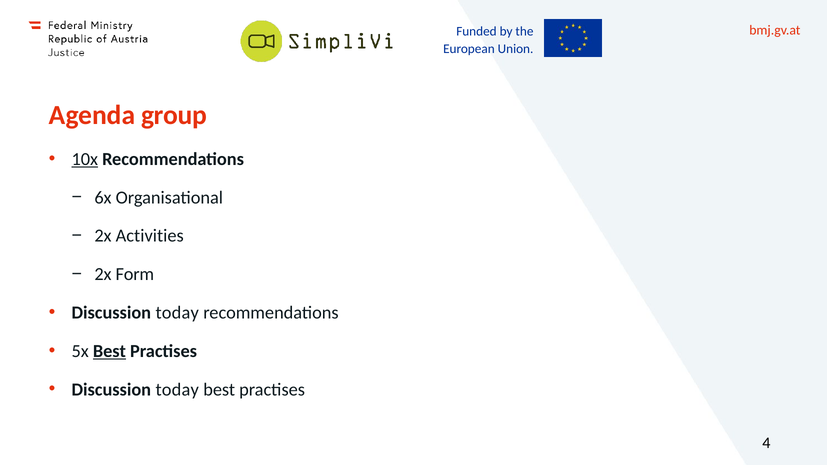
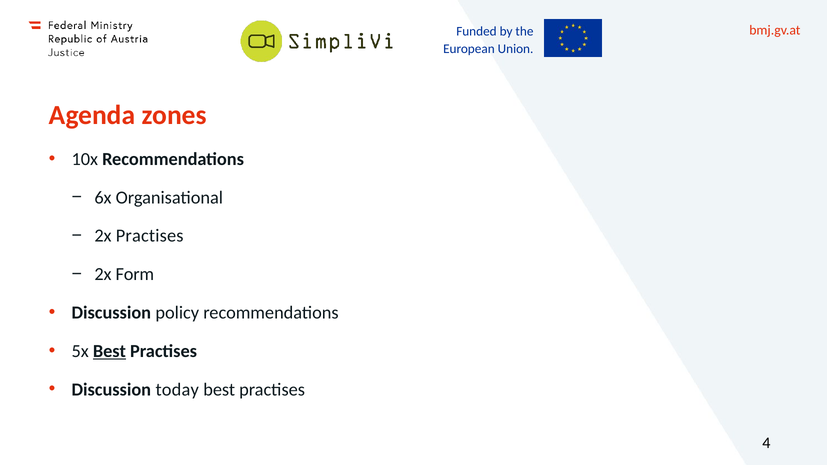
group: group -> zones
10x underline: present -> none
2x Activities: Activities -> Practises
today at (177, 313): today -> policy
